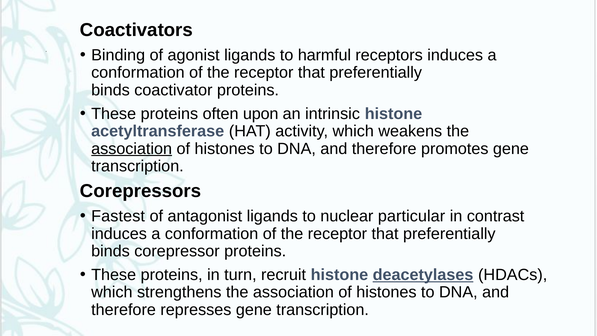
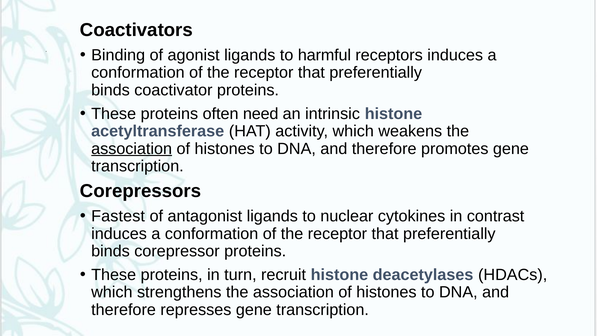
upon: upon -> need
particular: particular -> cytokines
deacetylases underline: present -> none
